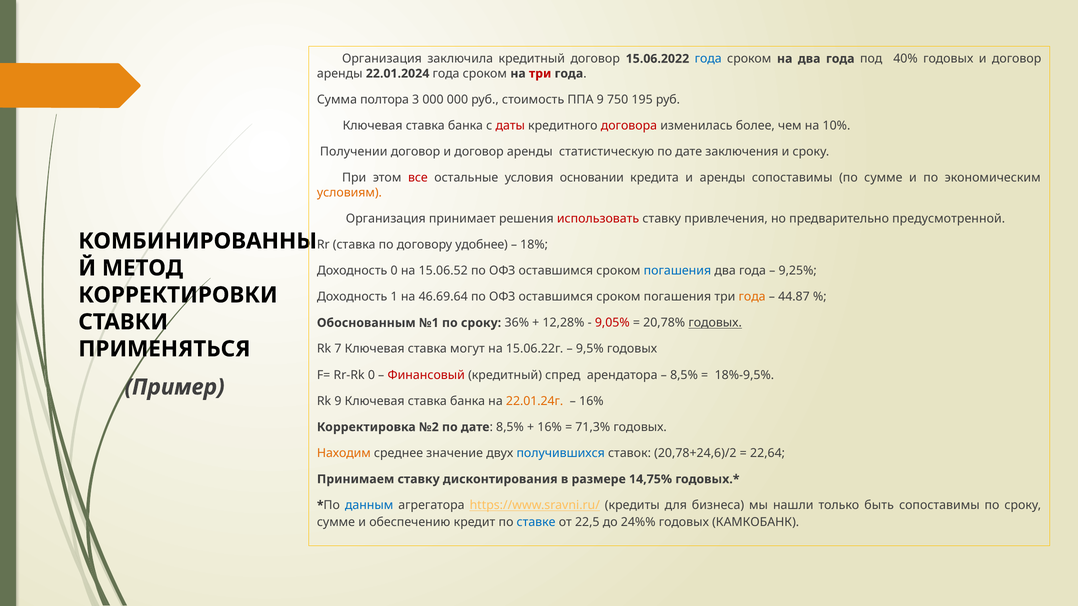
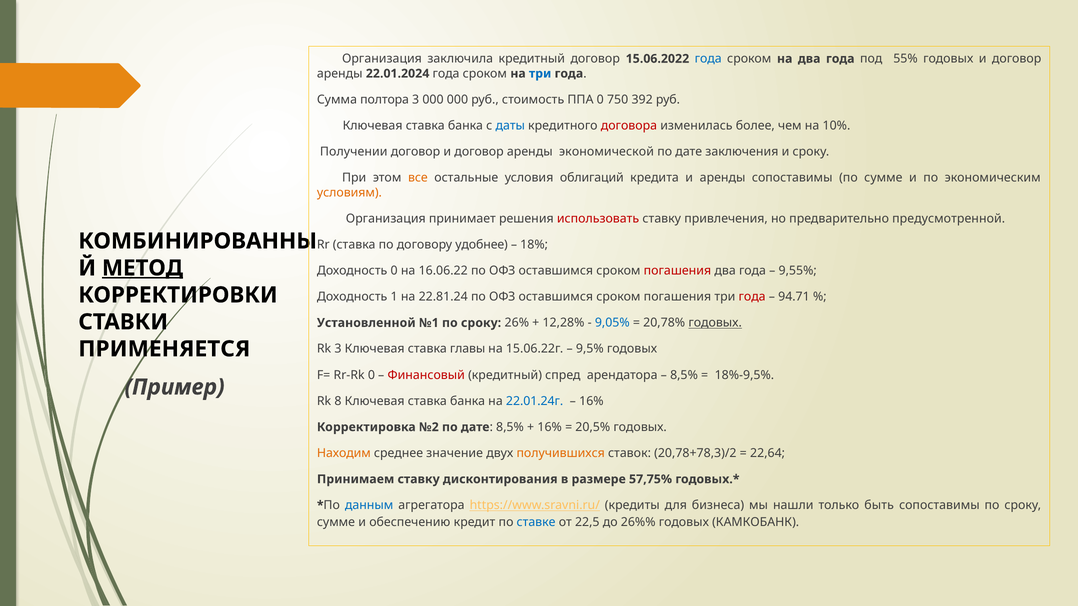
40%: 40% -> 55%
три at (540, 74) colour: red -> blue
ППА 9: 9 -> 0
195: 195 -> 392
даты colour: red -> blue
статистическую: статистическую -> экономической
все colour: red -> orange
основании: основании -> облигаций
МЕТОД underline: none -> present
15.06.52: 15.06.52 -> 16.06.22
погашения at (677, 271) colour: blue -> red
9,25%: 9,25% -> 9,55%
46.69.64: 46.69.64 -> 22.81.24
года at (752, 297) colour: orange -> red
44.87: 44.87 -> 94.71
Обоснованным: Обоснованным -> Установленной
36%: 36% -> 26%
9,05% colour: red -> blue
ПРИМЕНЯТЬСЯ: ПРИМЕНЯТЬСЯ -> ПРИМЕНЯЕТСЯ
Rk 7: 7 -> 3
могут: могут -> главы
Rk 9: 9 -> 8
22.01.24г colour: orange -> blue
71,3%: 71,3% -> 20,5%
получившихся colour: blue -> orange
20,78+24,6)/2: 20,78+24,6)/2 -> 20,78+78,3)/2
14,75%: 14,75% -> 57,75%
24%%: 24%% -> 26%%
